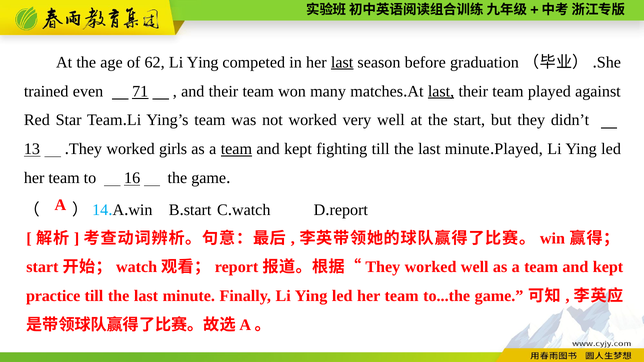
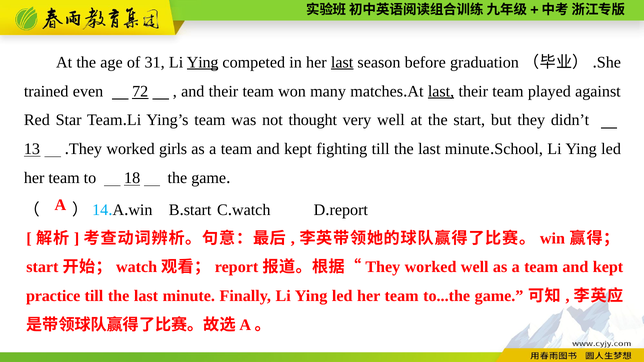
62: 62 -> 31
Ying at (203, 62) underline: none -> present
71: 71 -> 72
not worked: worked -> thought
team at (236, 149) underline: present -> none
Played at (519, 149): Played -> School
16: 16 -> 18
